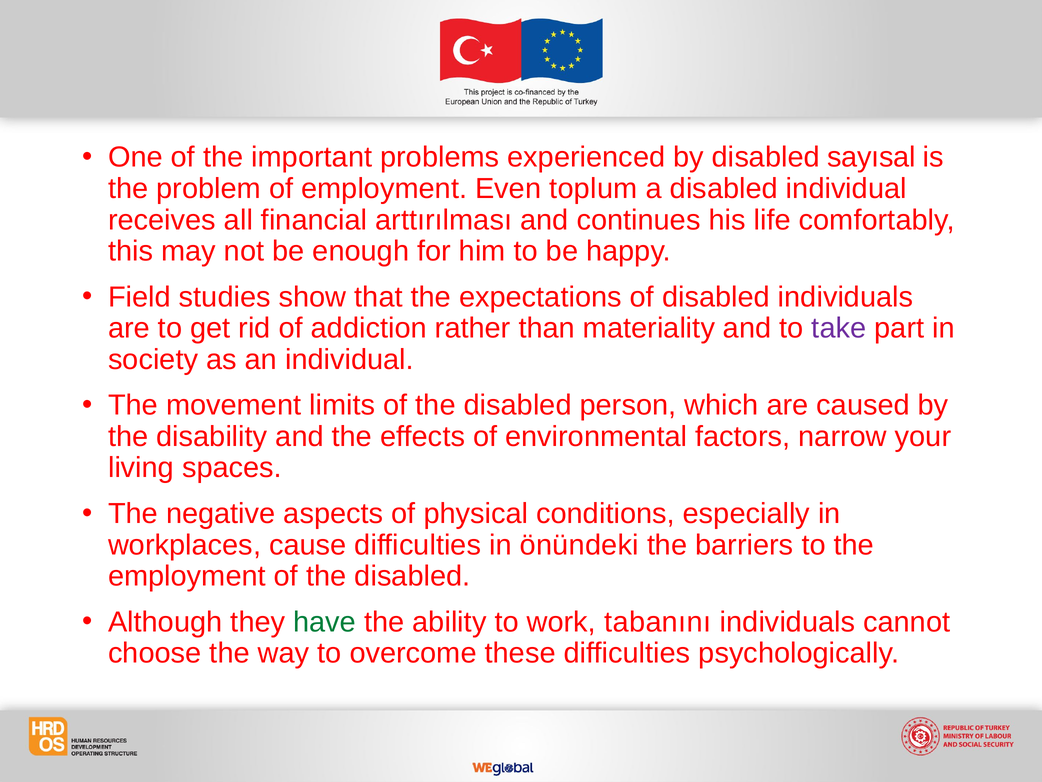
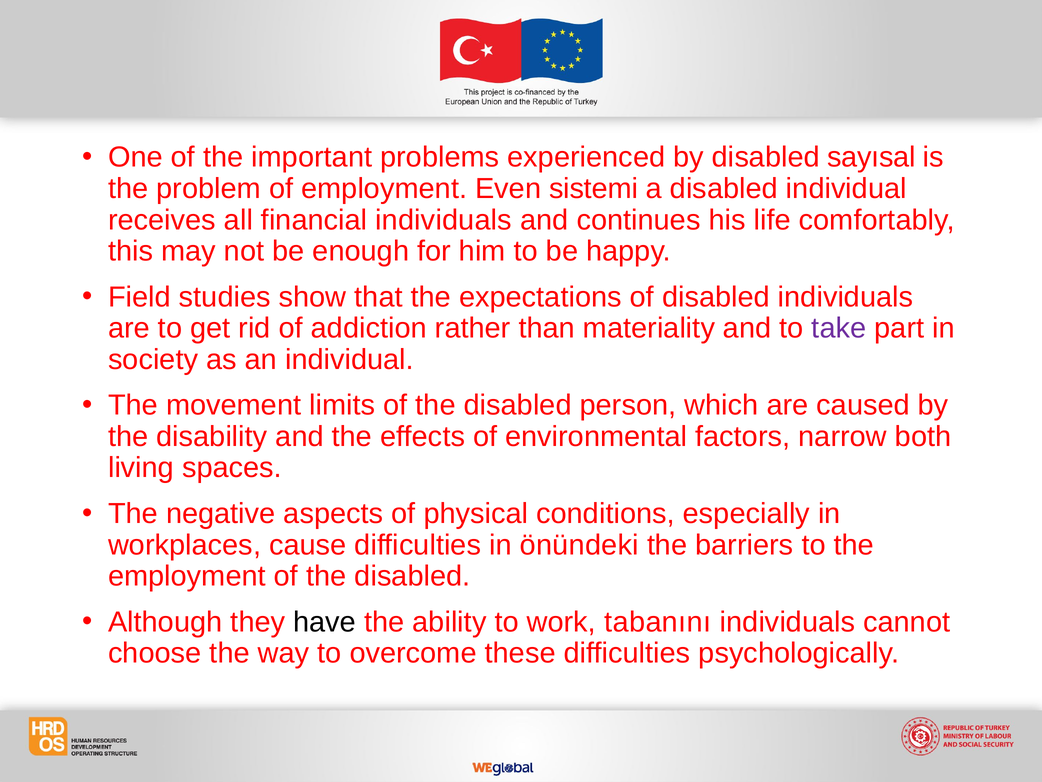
toplum: toplum -> sistemi
financial arttırılması: arttırılması -> individuals
your: your -> both
have colour: green -> black
